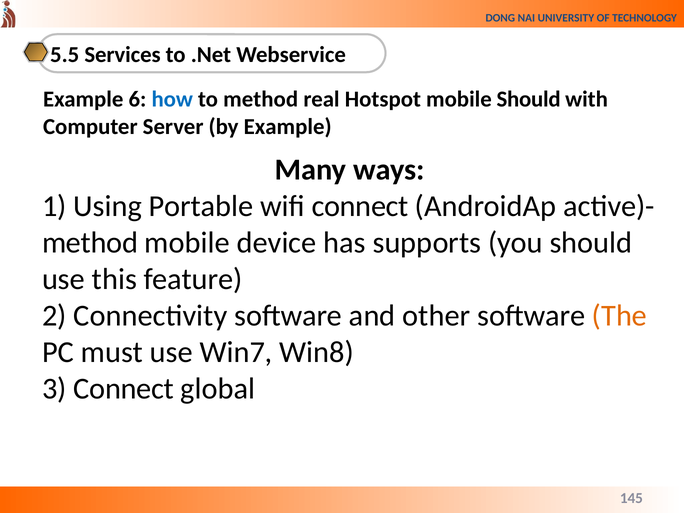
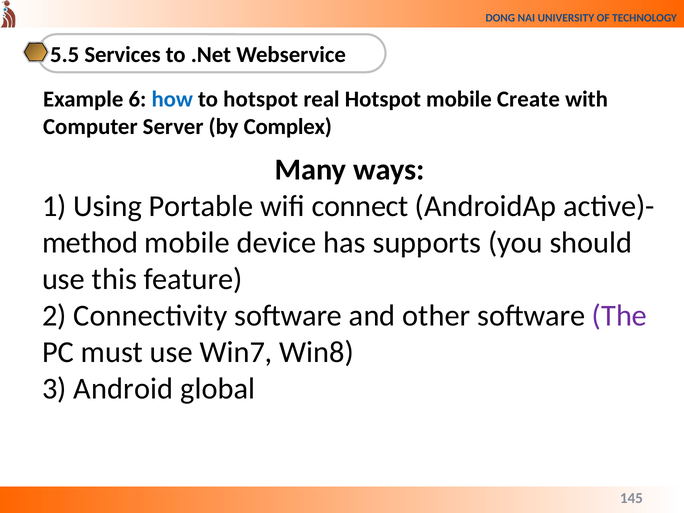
to method: method -> hotspot
mobile Should: Should -> Create
by Example: Example -> Complex
The colour: orange -> purple
3 Connect: Connect -> Android
